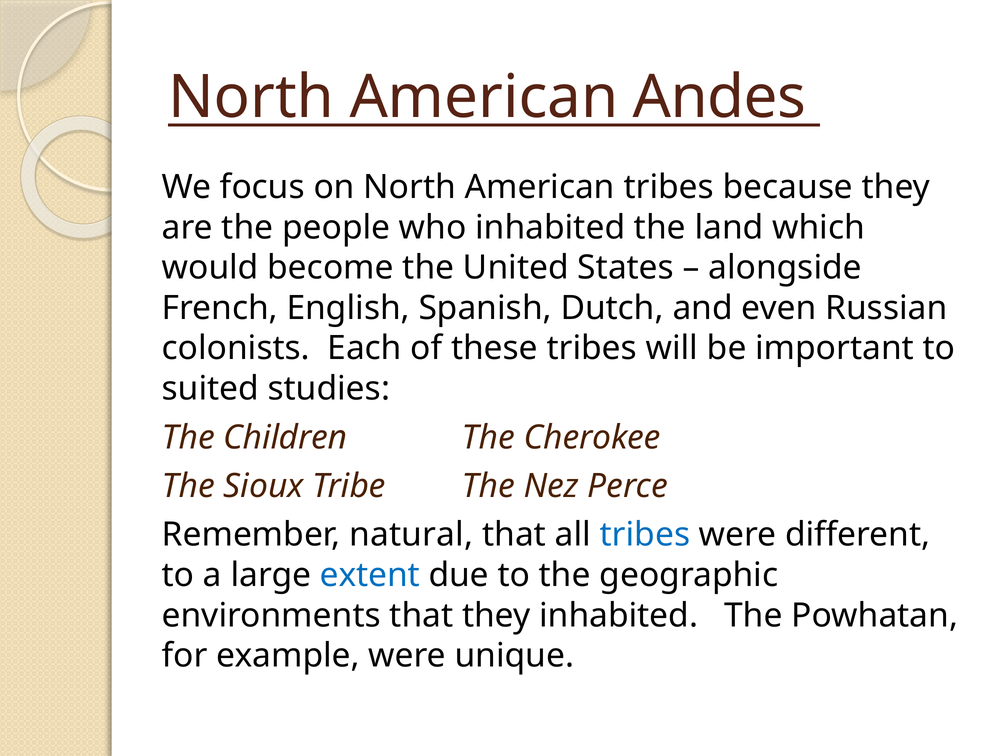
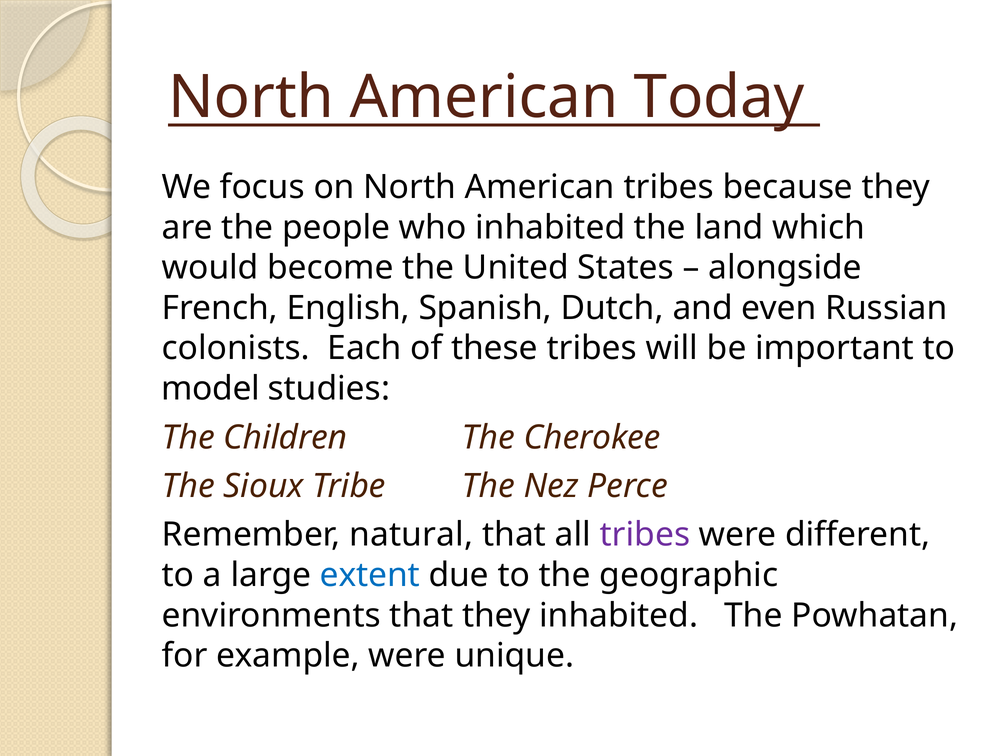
Andes: Andes -> Today
suited: suited -> model
tribes at (645, 535) colour: blue -> purple
